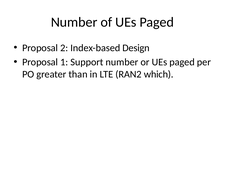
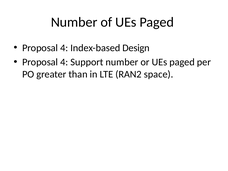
2 at (64, 48): 2 -> 4
1 at (64, 62): 1 -> 4
which: which -> space
